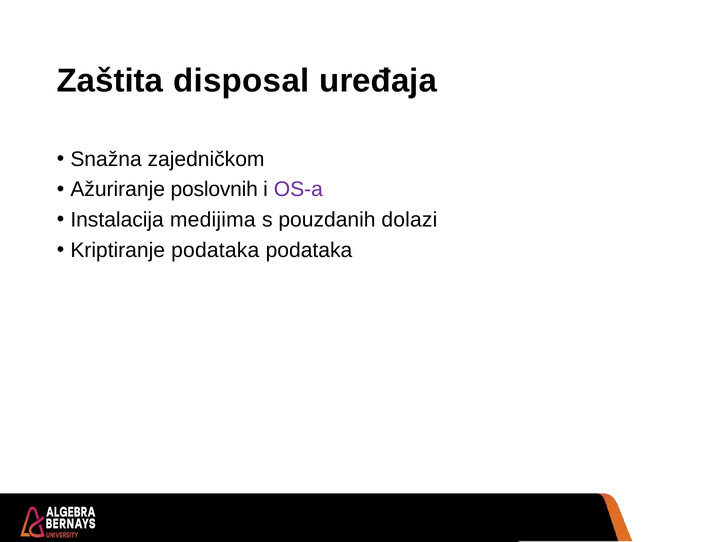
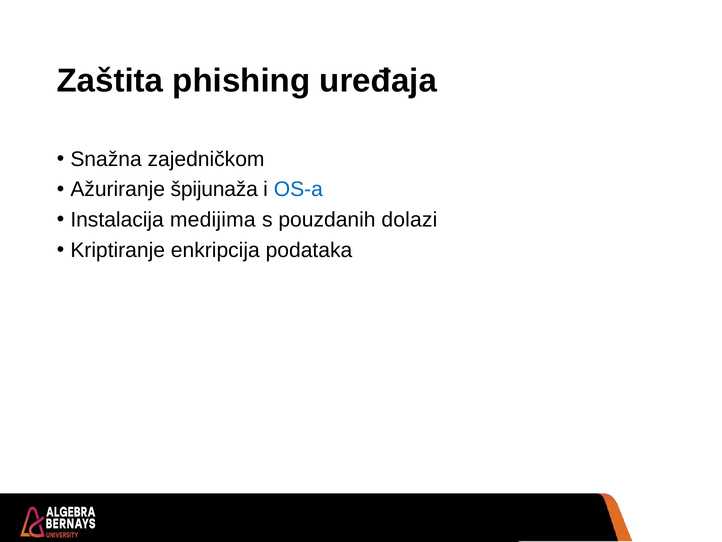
disposal: disposal -> phishing
poslovnih: poslovnih -> špijunaža
OS-a colour: purple -> blue
Kriptiranje podataka: podataka -> enkripcija
